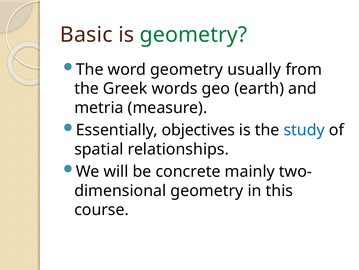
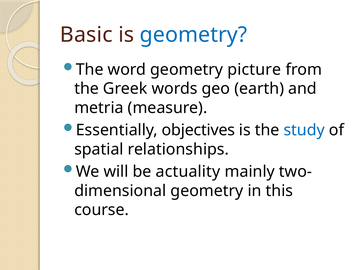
geometry at (193, 35) colour: green -> blue
usually: usually -> picture
concrete: concrete -> actuality
